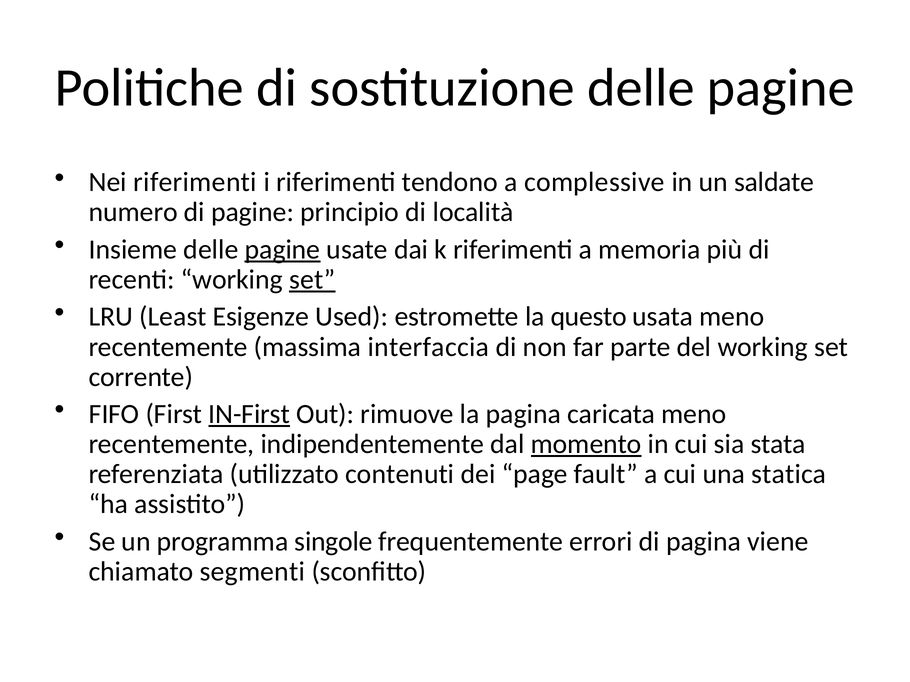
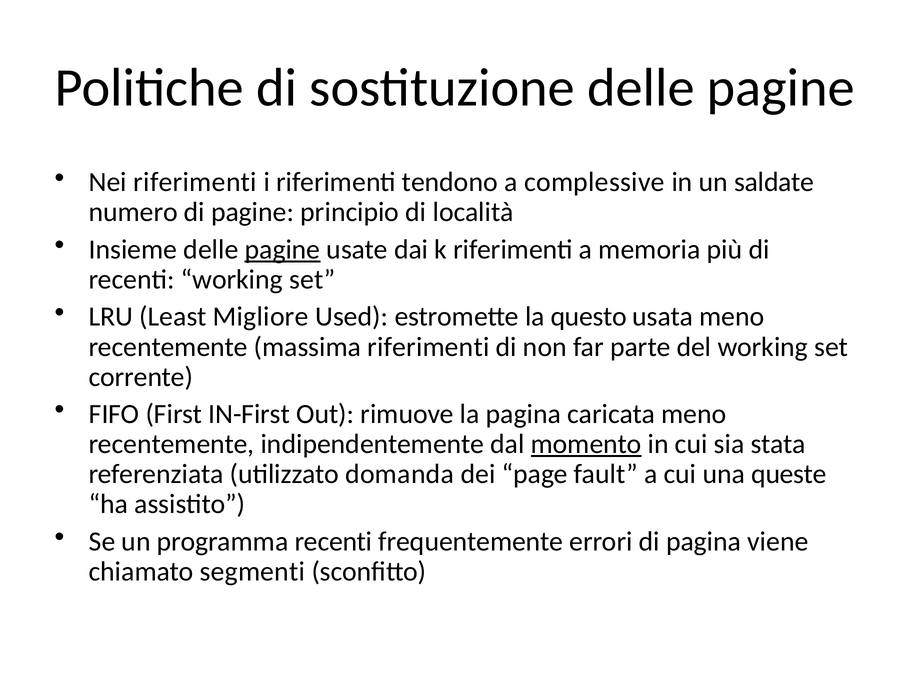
set at (312, 280) underline: present -> none
Esigenze: Esigenze -> Migliore
massima interfaccia: interfaccia -> riferimenti
IN-First underline: present -> none
contenuti: contenuti -> domanda
statica: statica -> queste
programma singole: singole -> recenti
